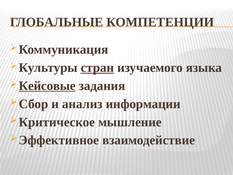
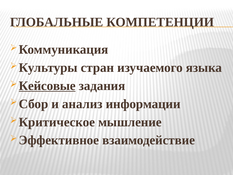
стран underline: present -> none
